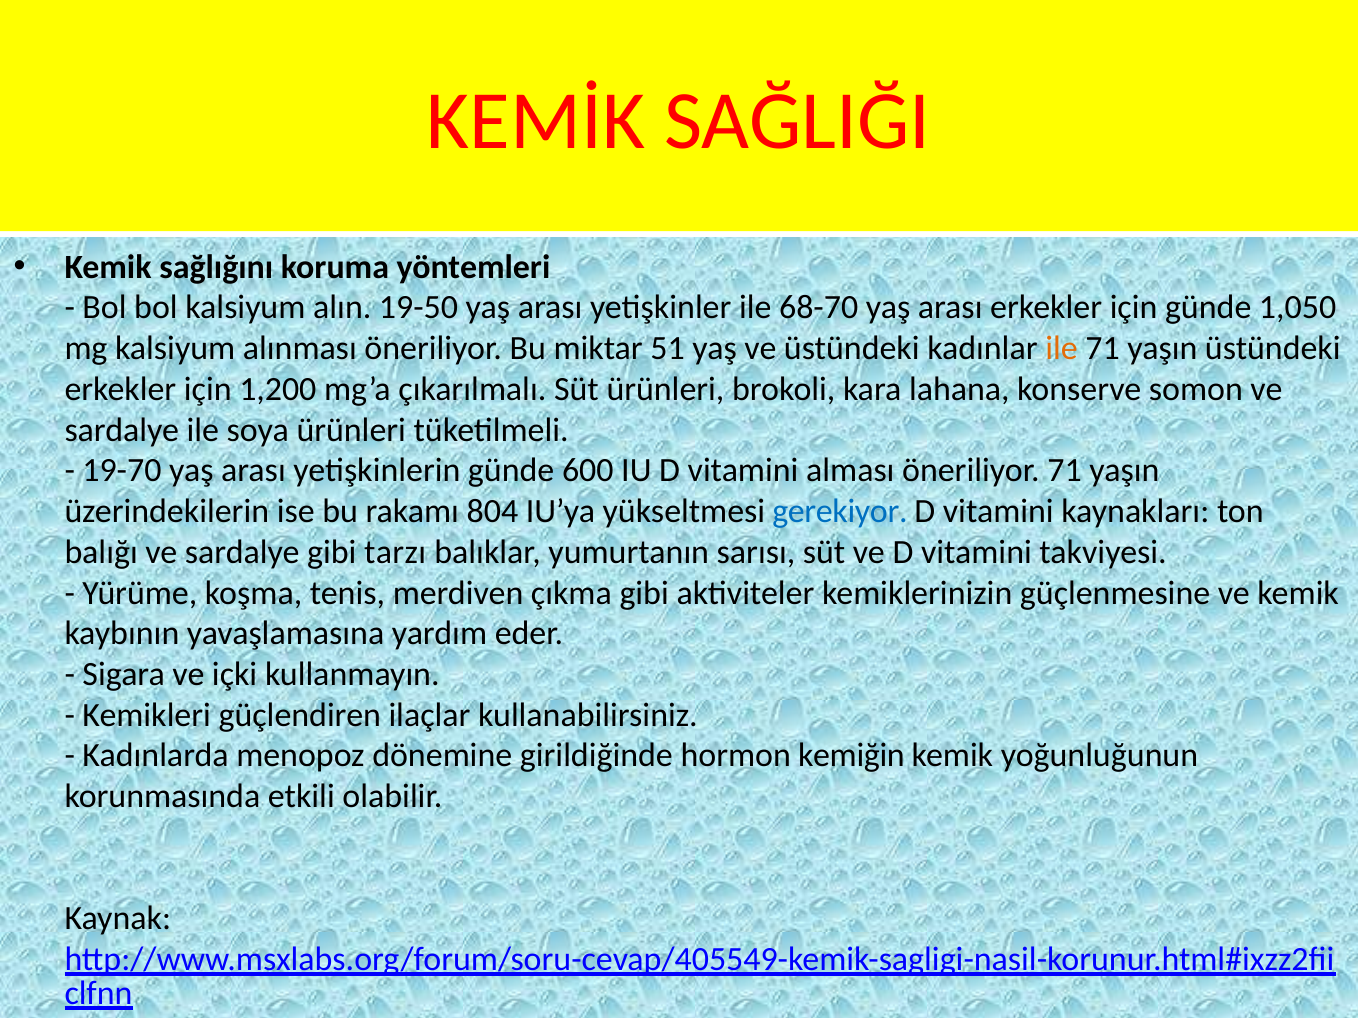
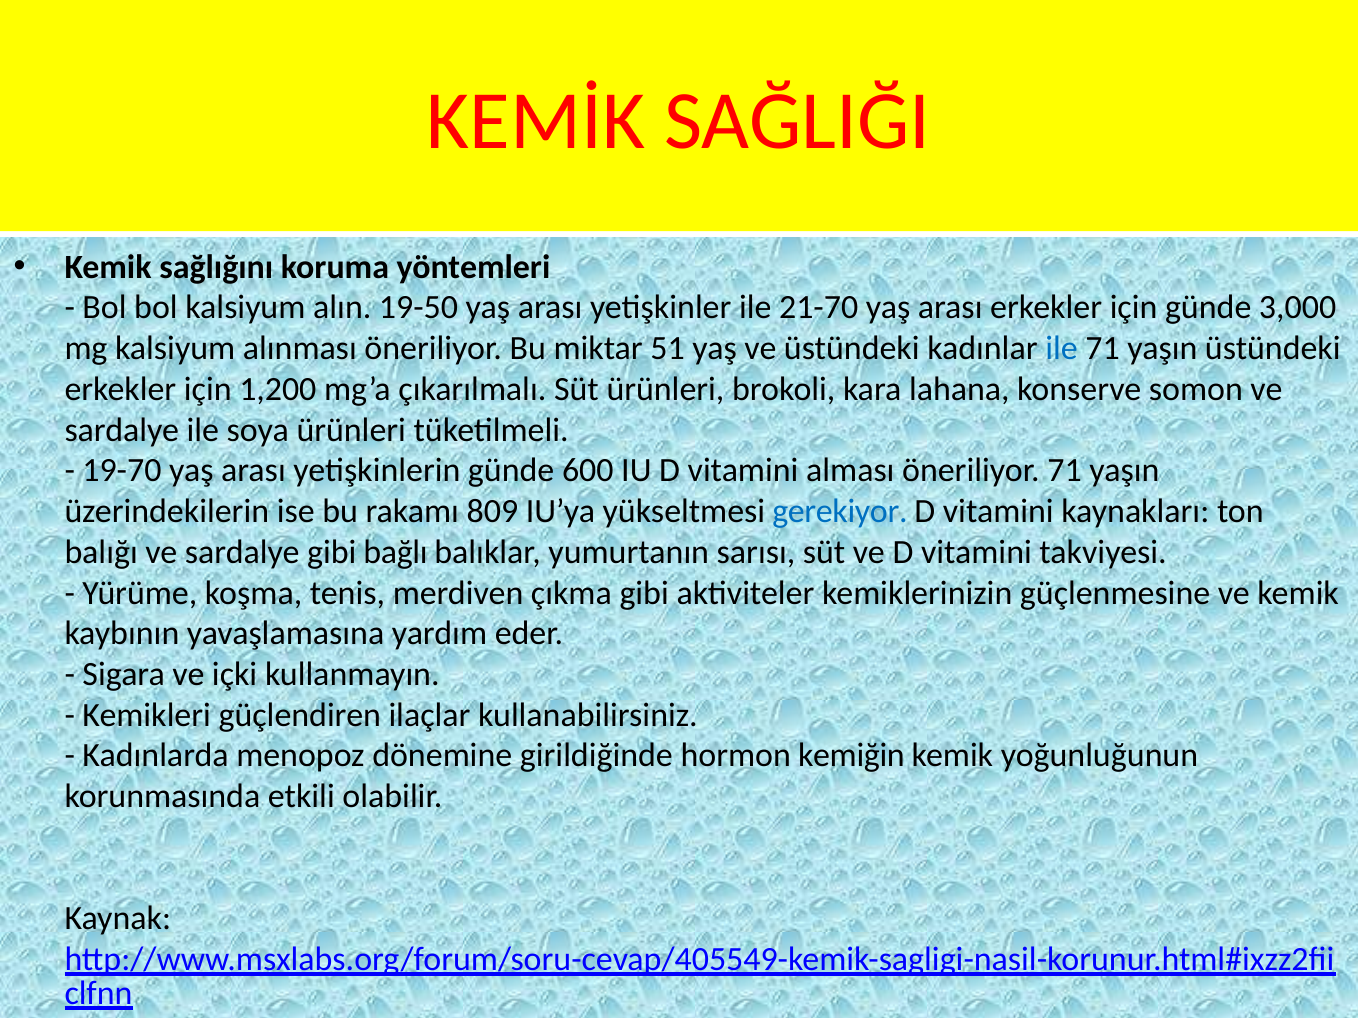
68-70: 68-70 -> 21-70
1,050: 1,050 -> 3,000
ile at (1062, 349) colour: orange -> blue
804: 804 -> 809
tarzı: tarzı -> bağlı
